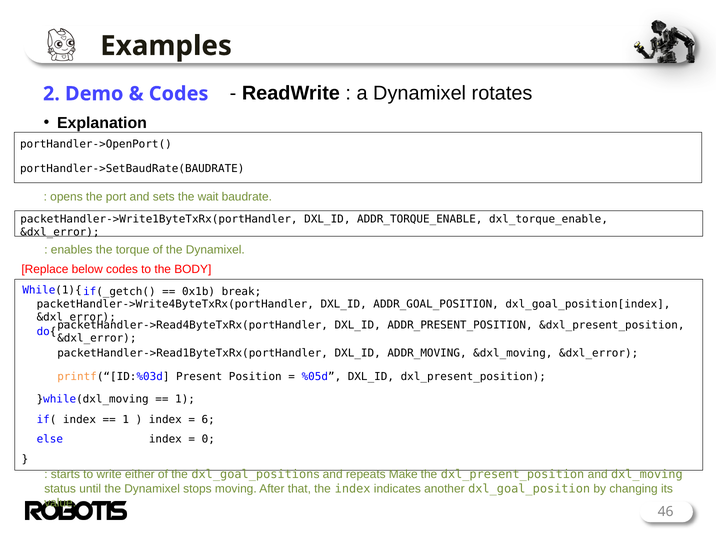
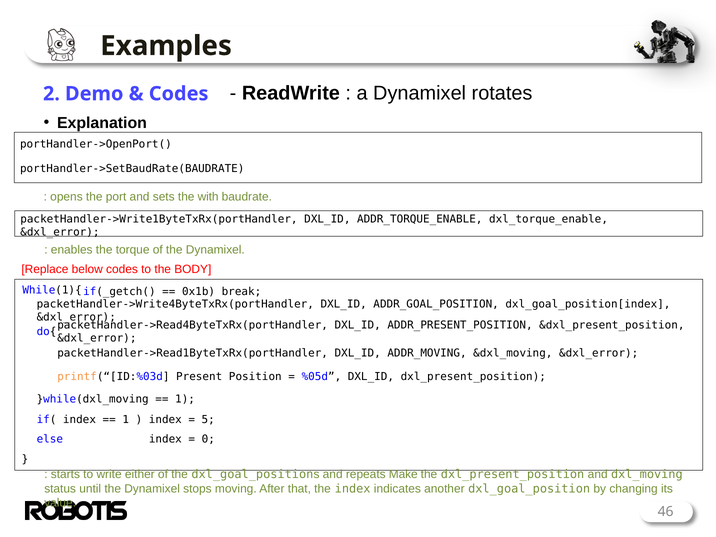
wait: wait -> with
6: 6 -> 5
